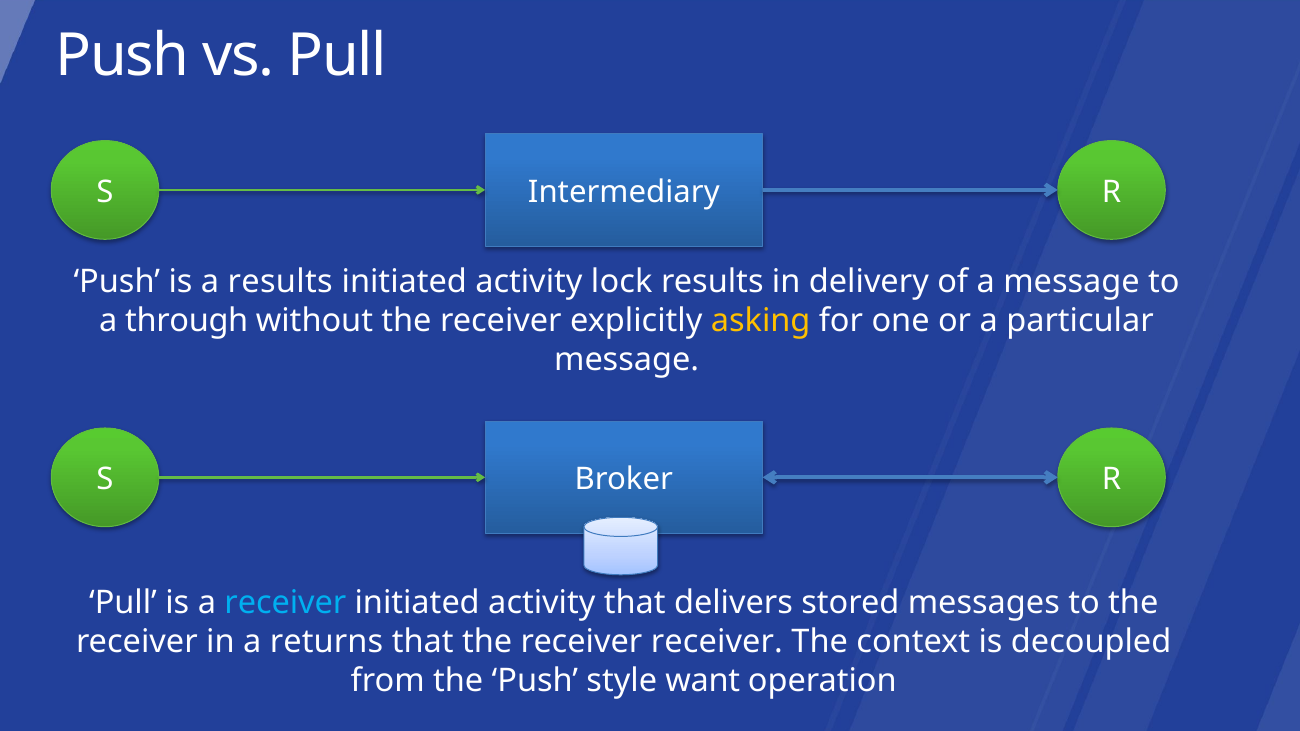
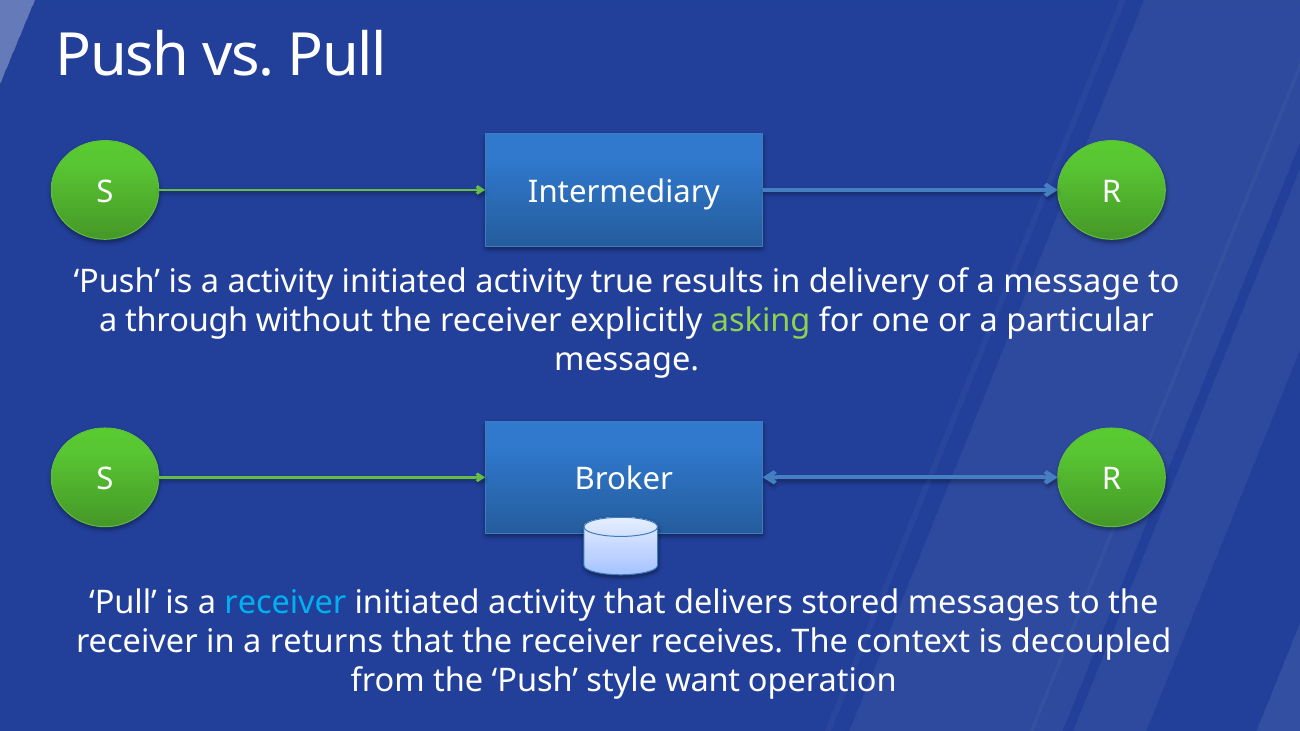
a results: results -> activity
lock: lock -> true
asking colour: yellow -> light green
receiver receiver: receiver -> receives
